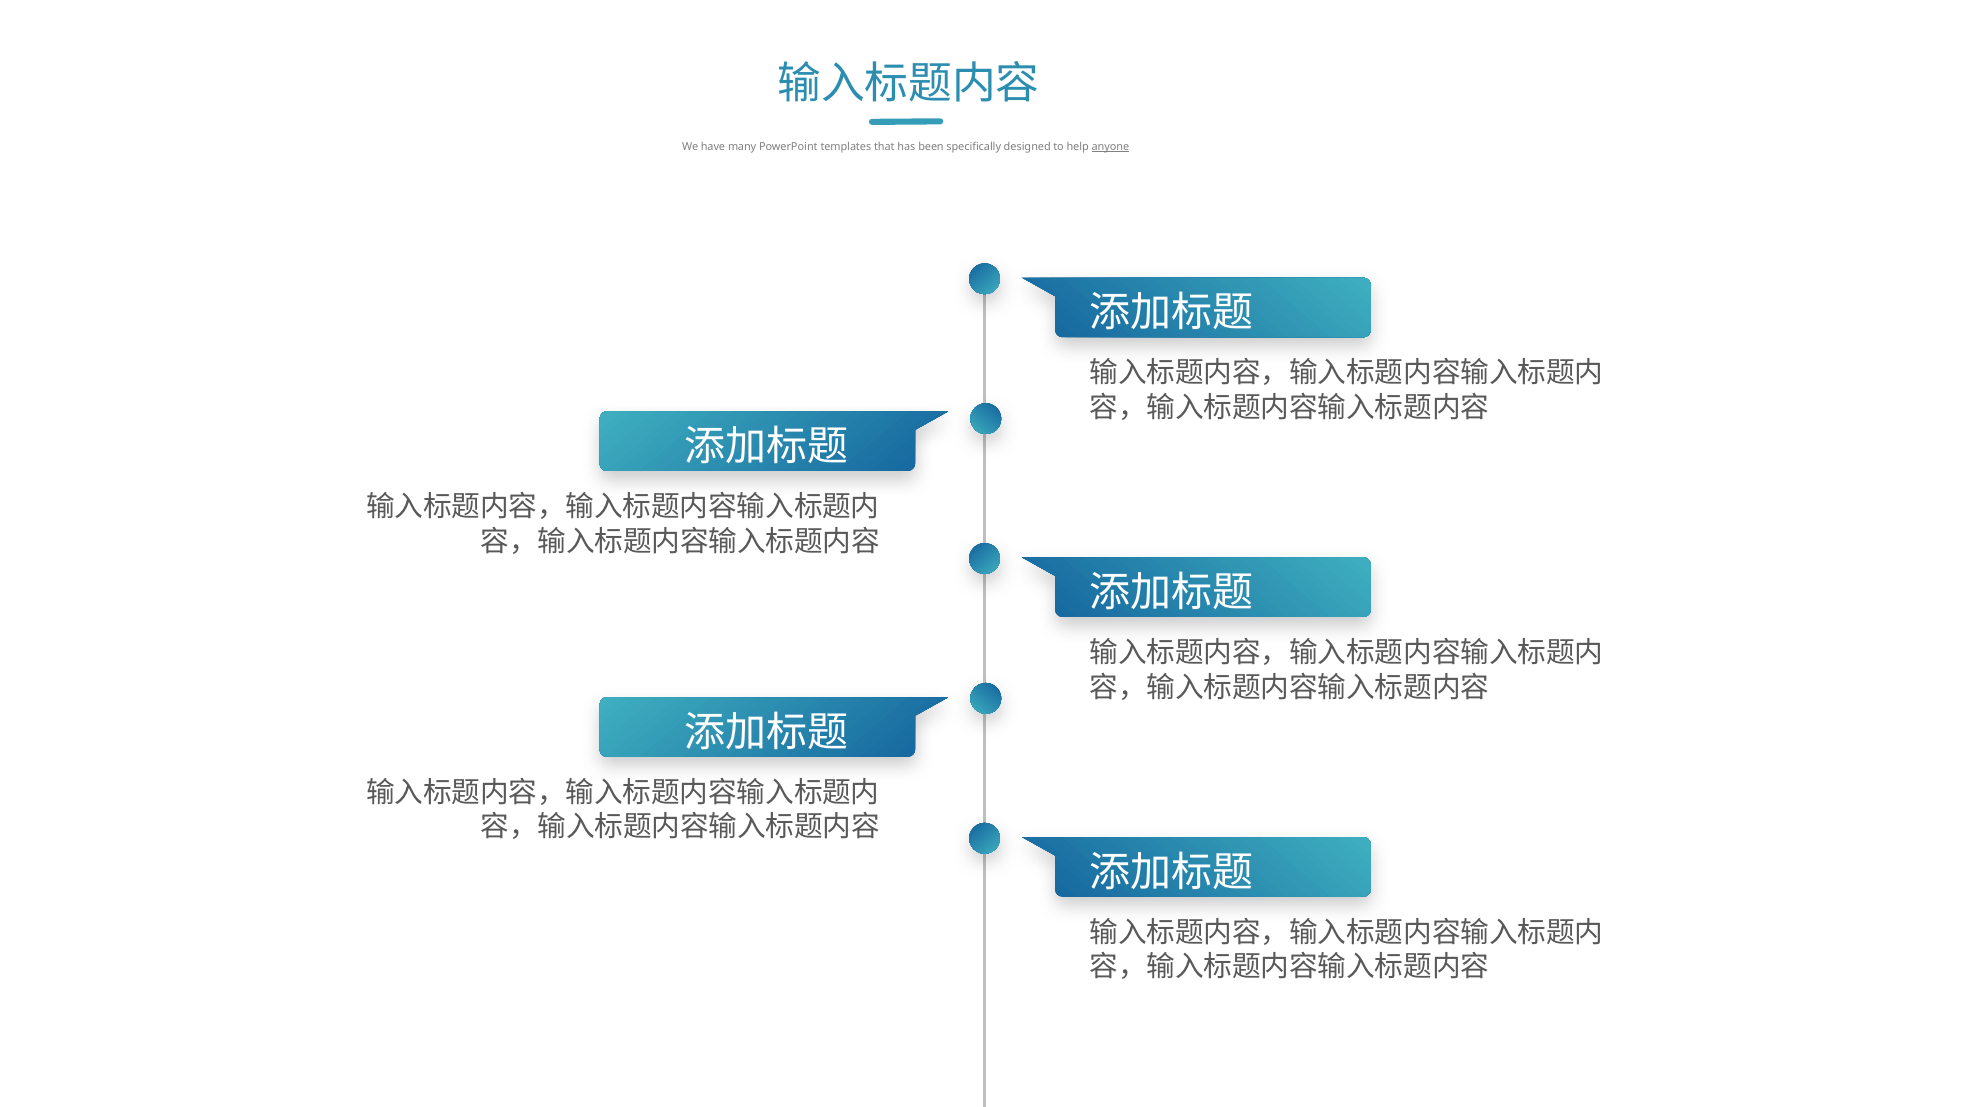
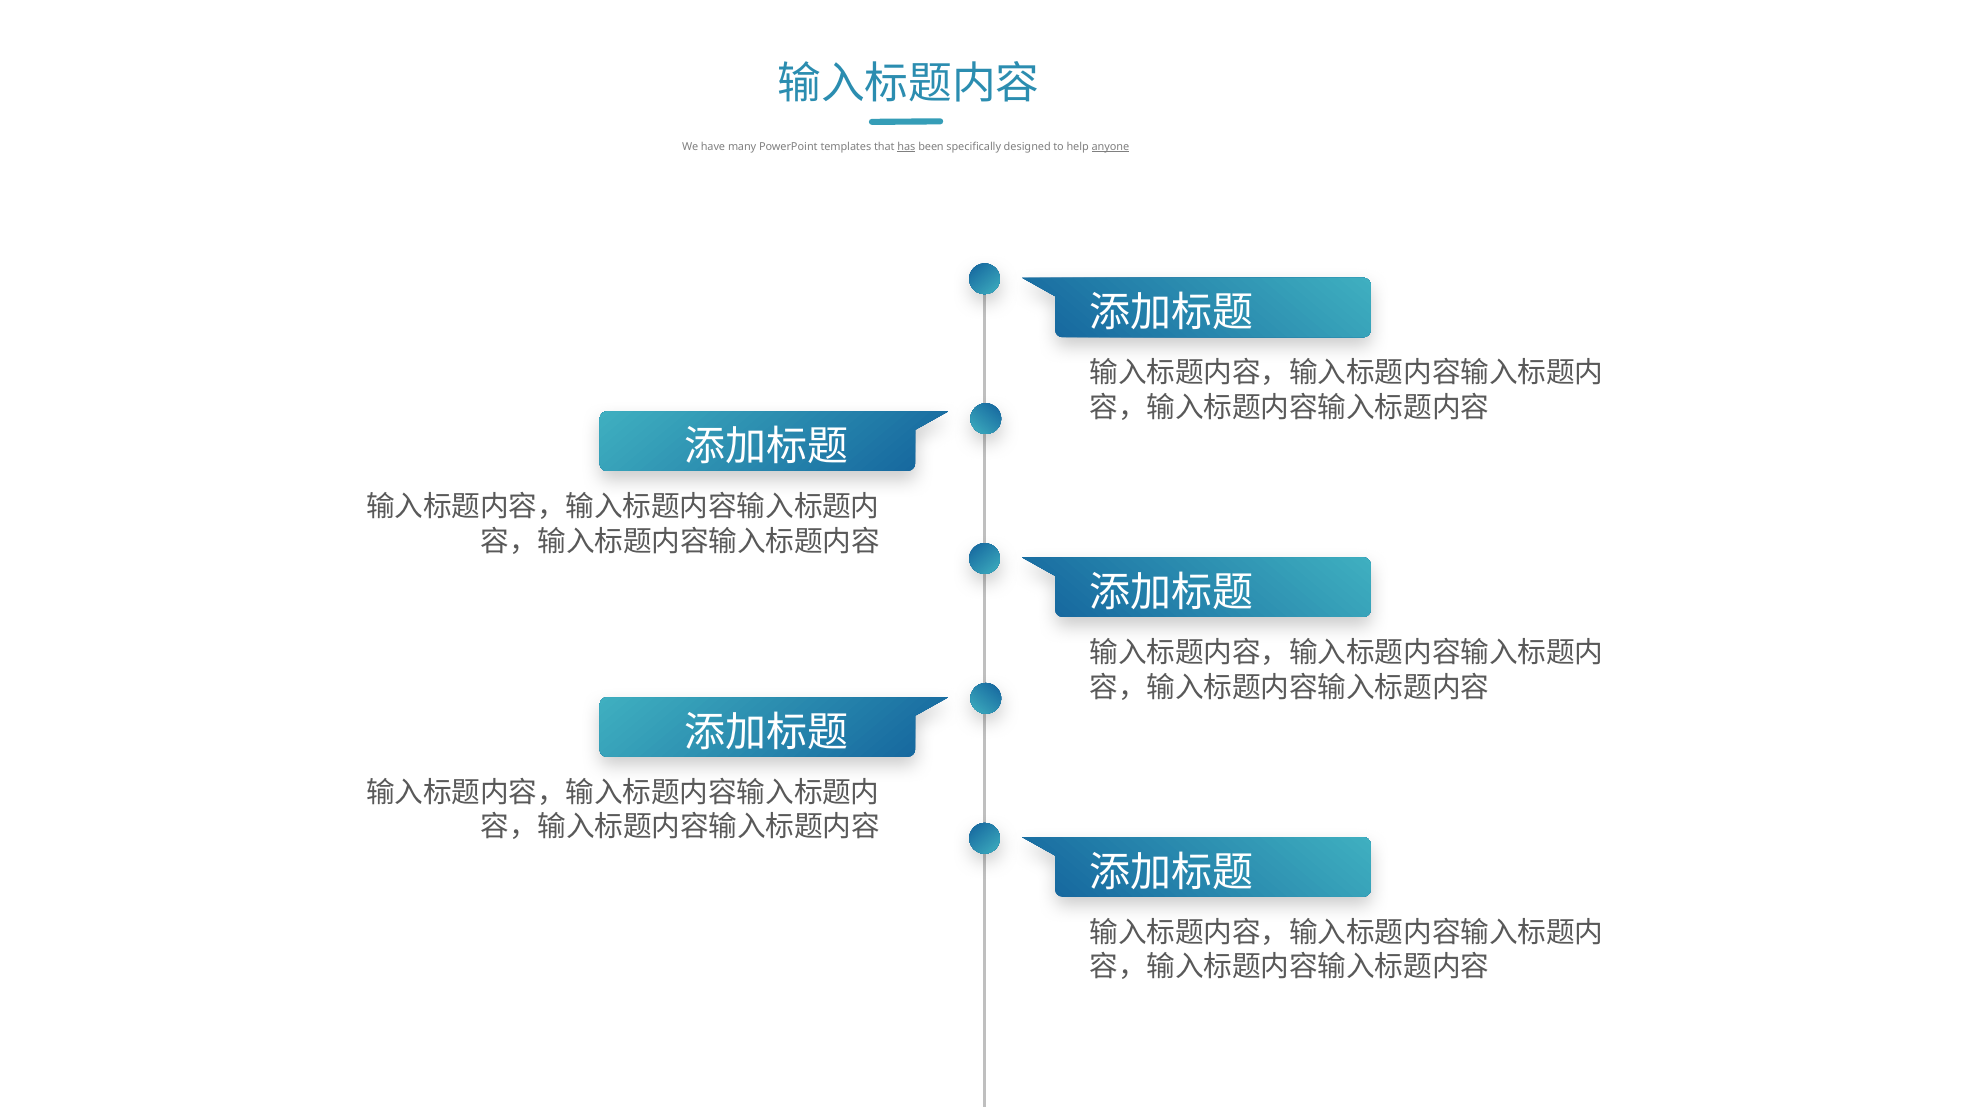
has underline: none -> present
